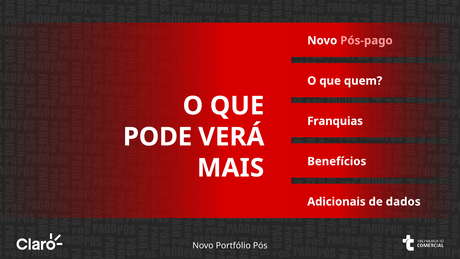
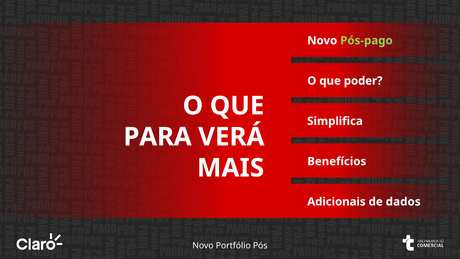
Pós-pago colour: pink -> light green
quem: quem -> poder
Franquias: Franquias -> Simplifica
PODE: PODE -> PARA
